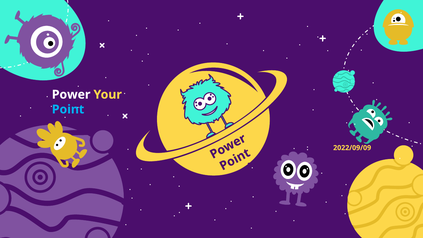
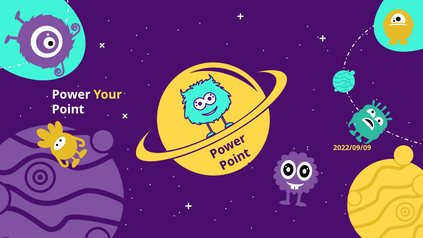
Point colour: light blue -> white
